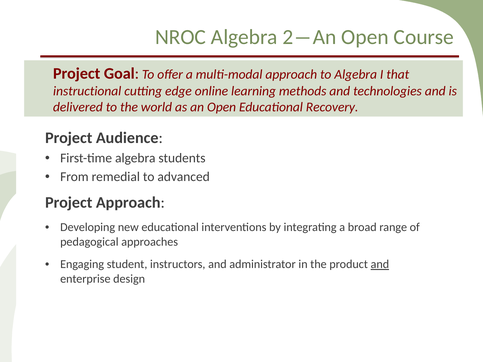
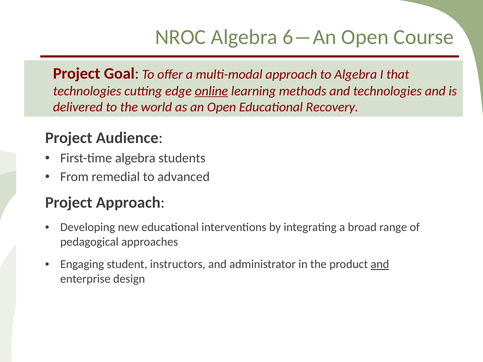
2―An: 2―An -> 6―An
instructional at (87, 91): instructional -> technologies
online underline: none -> present
